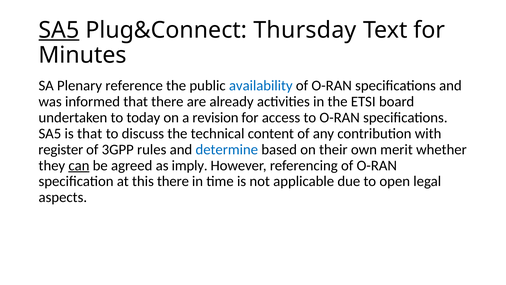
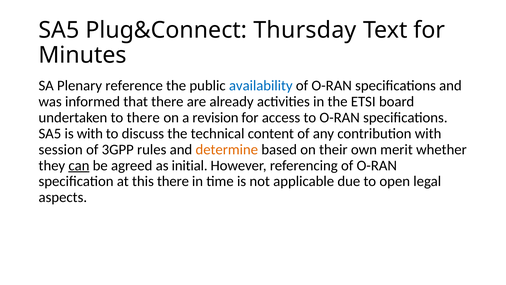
SA5 at (59, 30) underline: present -> none
to today: today -> there
is that: that -> with
register: register -> session
determine colour: blue -> orange
imply: imply -> initial
